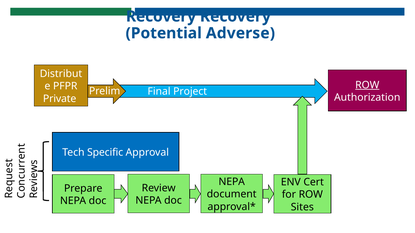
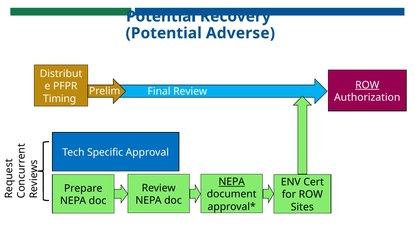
Recovery at (161, 16): Recovery -> Potential
Final Project: Project -> Review
Private: Private -> Timing
NEPA at (232, 182) underline: none -> present
